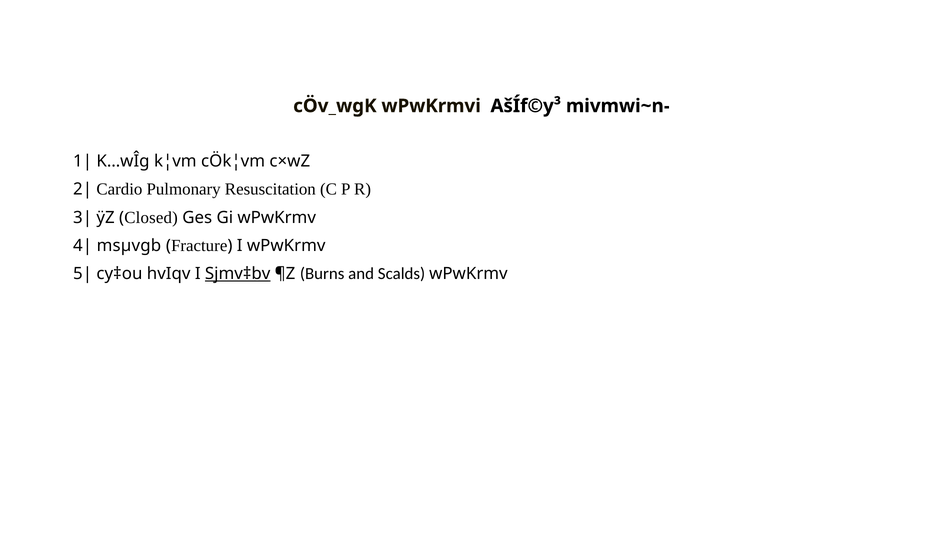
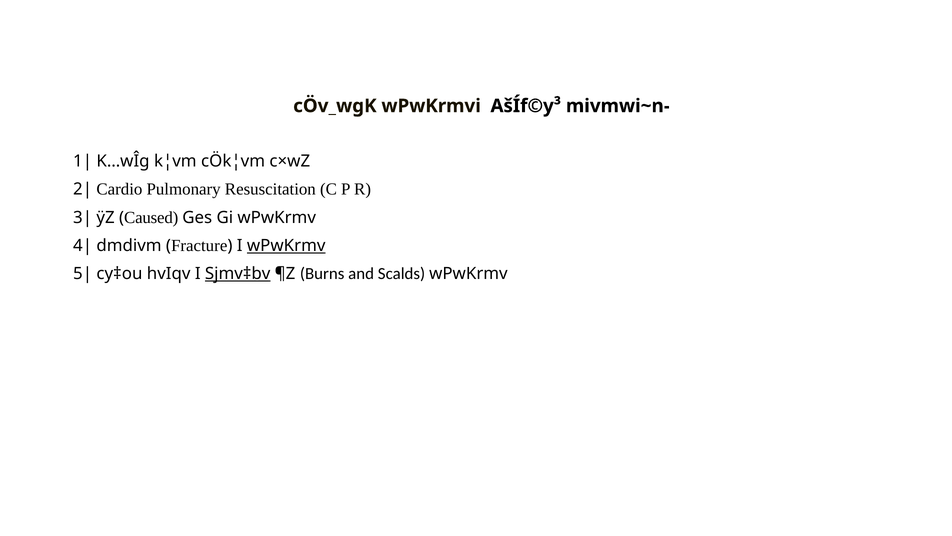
Closed: Closed -> Caused
msµvgb: msµvgb -> dmdivm
wPwKrmv at (286, 245) underline: none -> present
